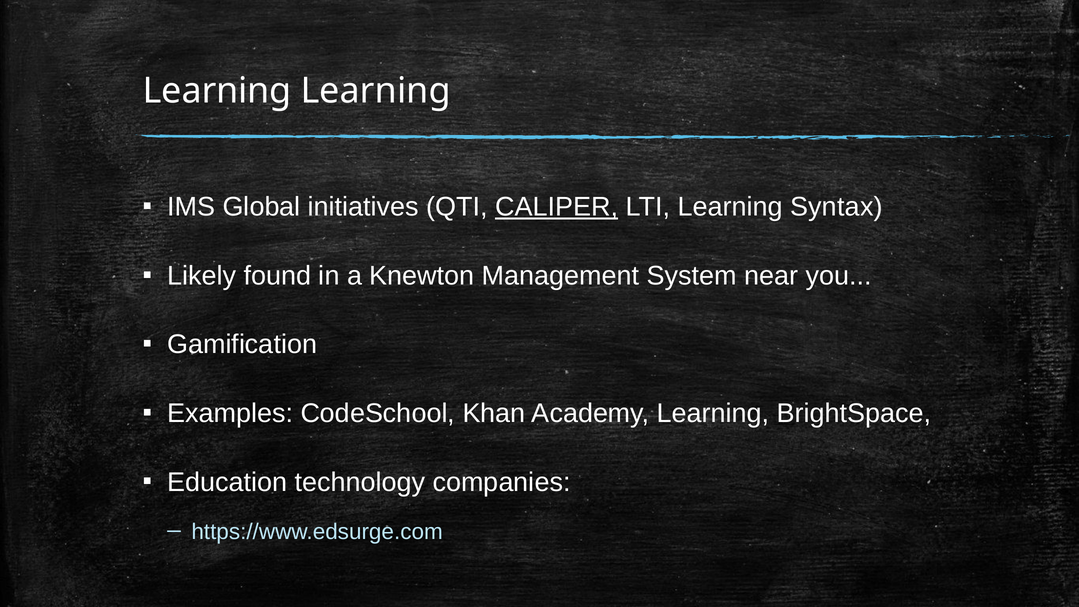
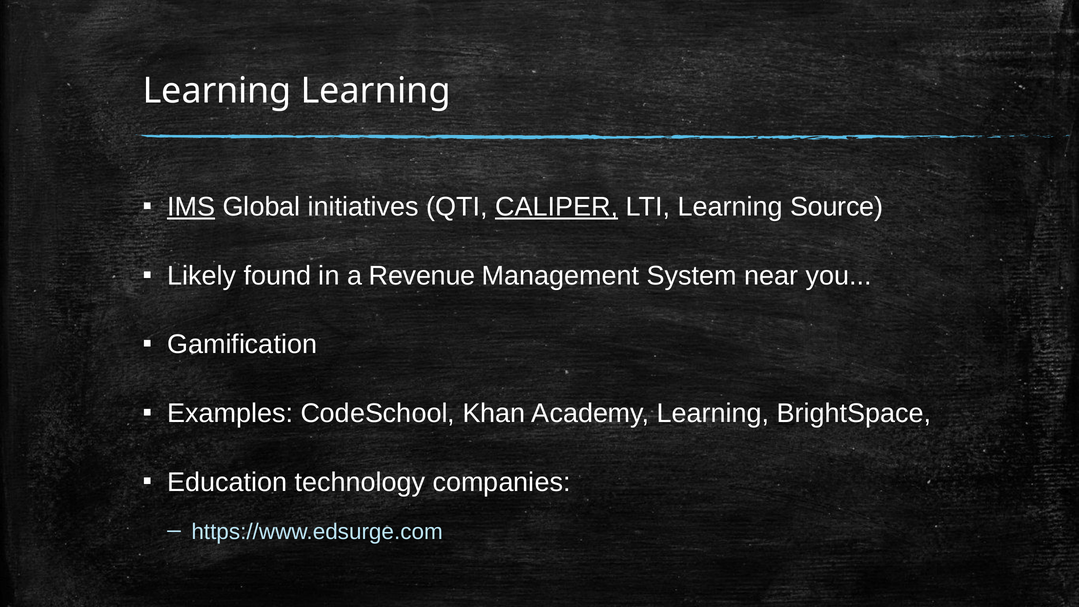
IMS underline: none -> present
Syntax: Syntax -> Source
Knewton: Knewton -> Revenue
